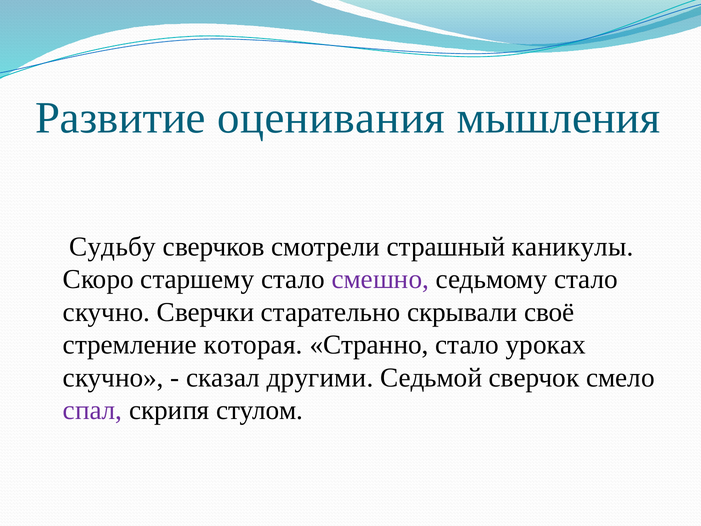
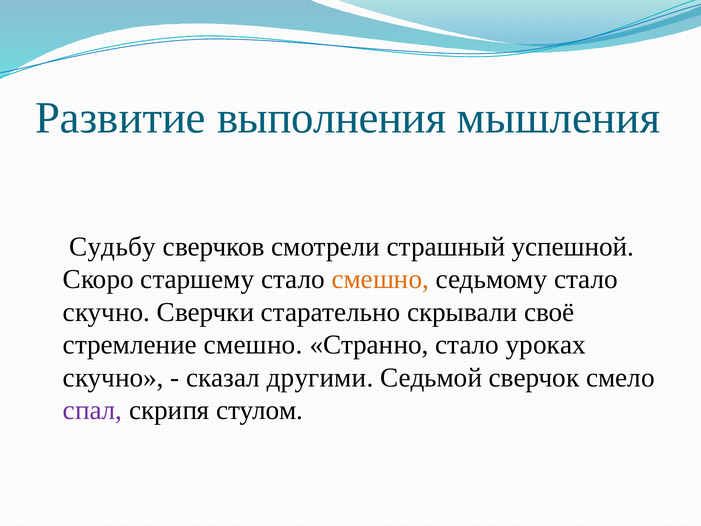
оценивания: оценивания -> выполнения
каникулы: каникулы -> успешной
смешно at (380, 279) colour: purple -> orange
стремление которая: которая -> смешно
